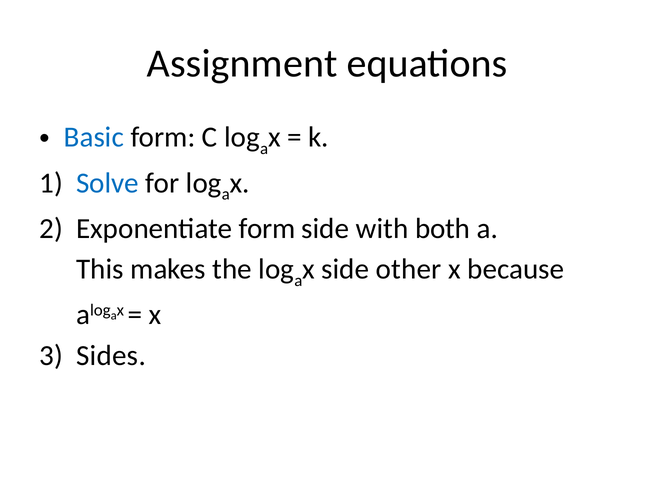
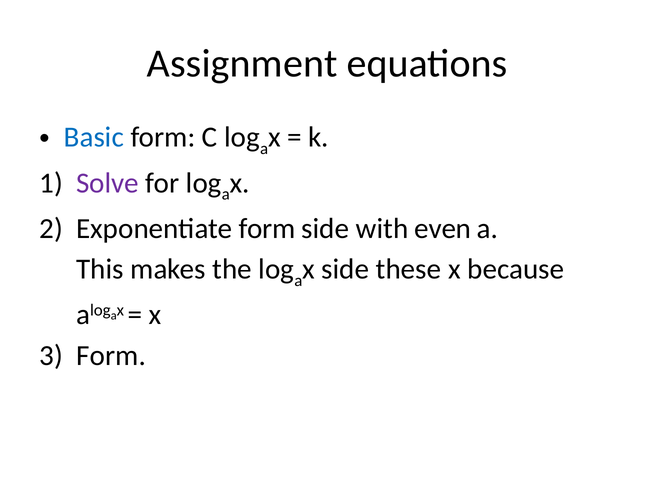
Solve colour: blue -> purple
both: both -> even
other: other -> these
Sides at (111, 356): Sides -> Form
